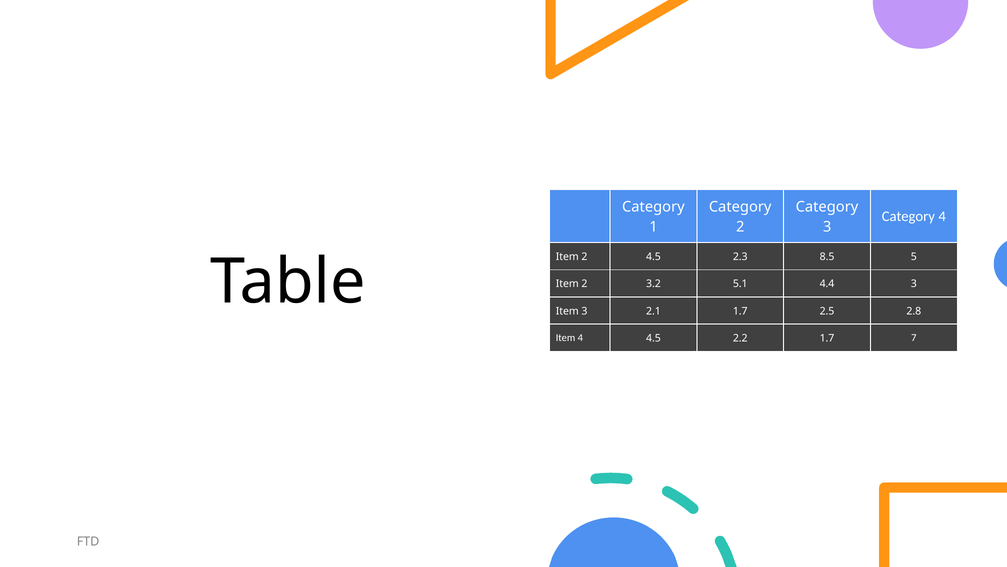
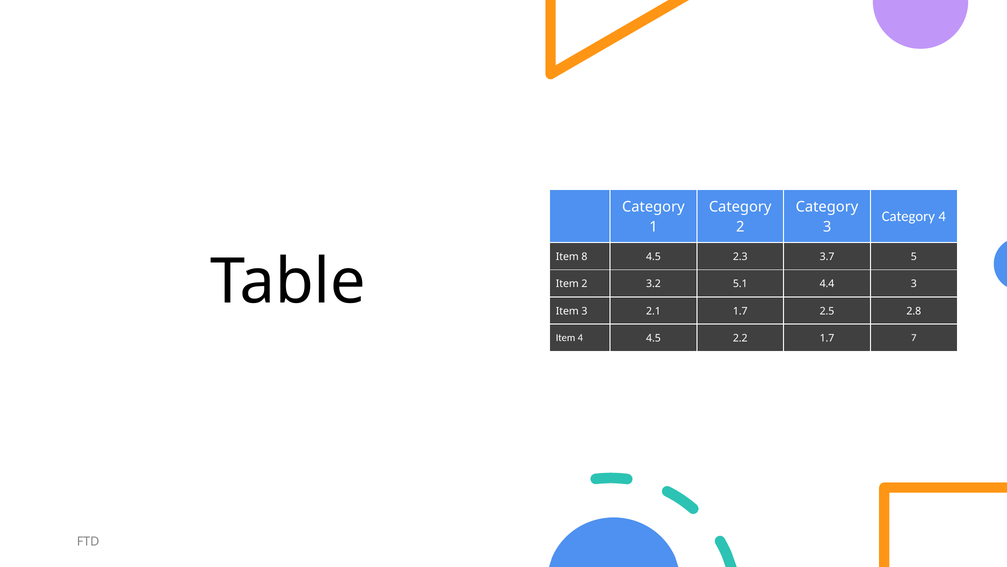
2 at (584, 257): 2 -> 8
8.5: 8.5 -> 3.7
